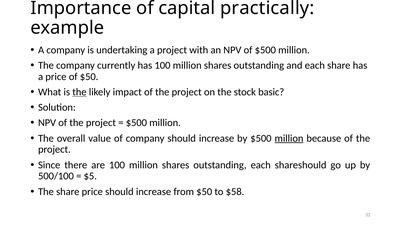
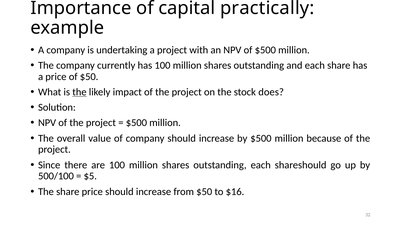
basic: basic -> does
million at (289, 139) underline: present -> none
$58: $58 -> $16
